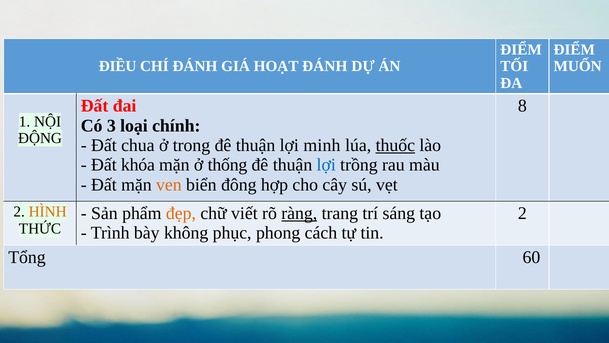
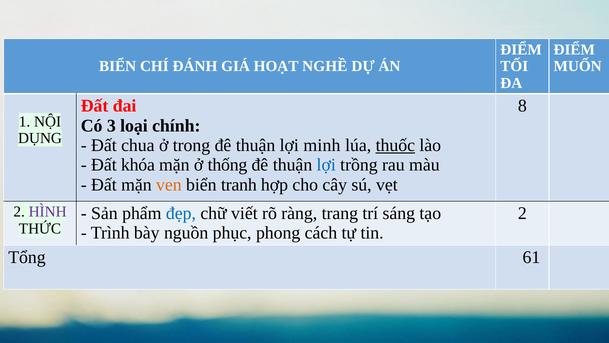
ĐIỀU at (118, 66): ĐIỀU -> BIỂN
HOẠT ĐÁNH: ĐÁNH -> NGHỀ
ĐỘNG: ĐỘNG -> DỤNG
đông: đông -> tranh
HÌNH colour: orange -> purple
đẹp colour: orange -> blue
ràng underline: present -> none
không: không -> nguồn
60: 60 -> 61
